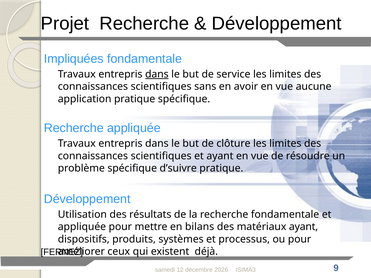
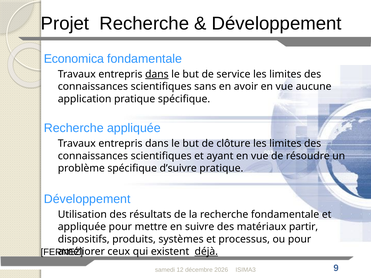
Impliquées: Impliquées -> Economica
bilans: bilans -> suivre
matériaux ayant: ayant -> partir
déjà underline: none -> present
